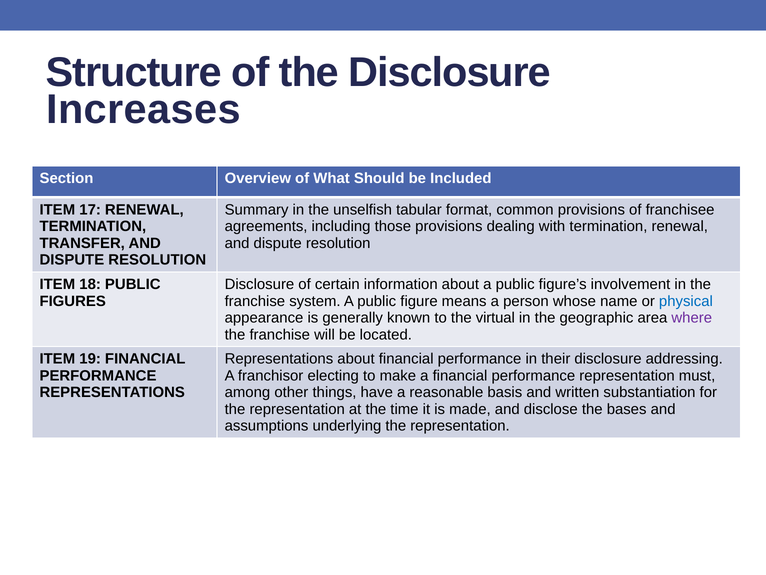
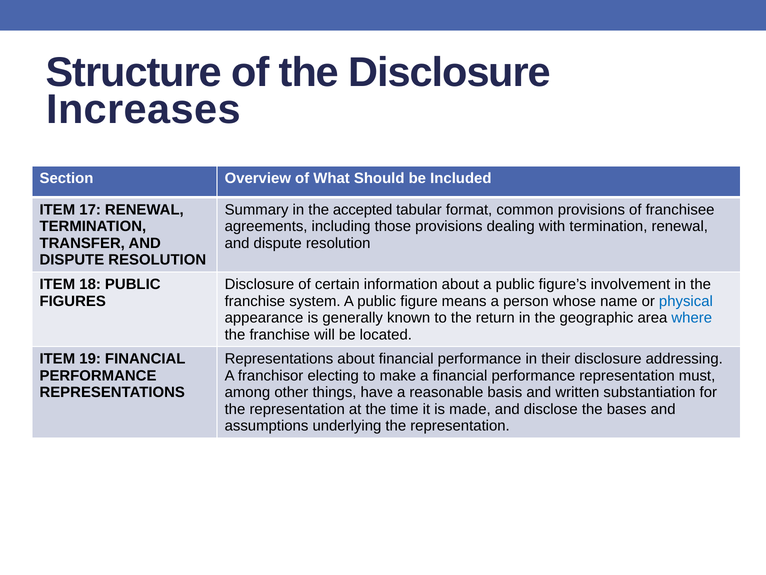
unselfish: unselfish -> accepted
virtual: virtual -> return
where colour: purple -> blue
